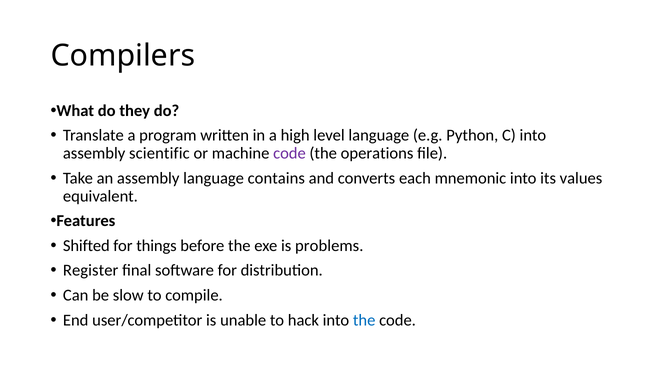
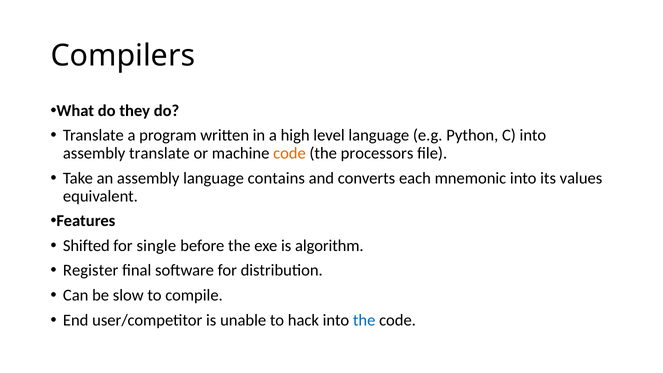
assembly scientific: scientific -> translate
code at (289, 153) colour: purple -> orange
operations: operations -> processors
things: things -> single
problems: problems -> algorithm
